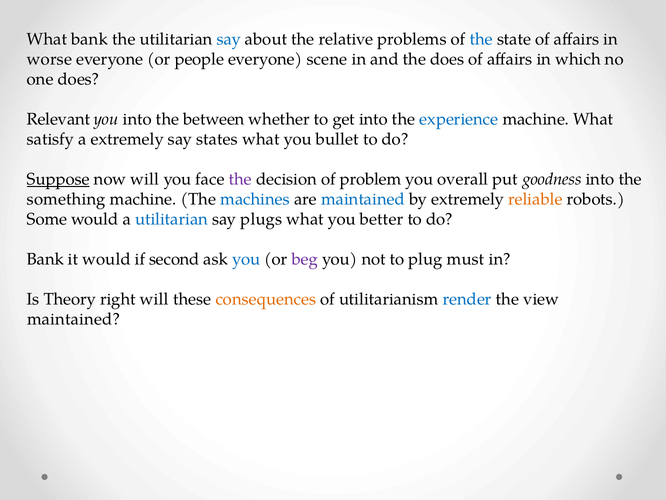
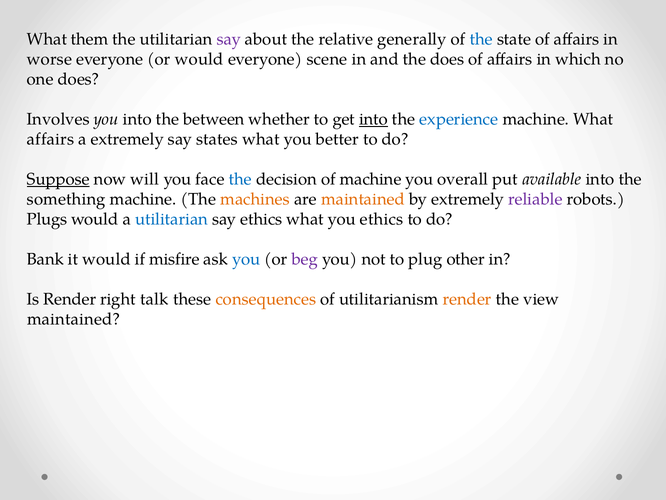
What bank: bank -> them
say at (229, 39) colour: blue -> purple
problems: problems -> generally
or people: people -> would
Relevant: Relevant -> Involves
into at (373, 119) underline: none -> present
satisfy at (51, 139): satisfy -> affairs
bullet: bullet -> better
the at (240, 179) colour: purple -> blue
of problem: problem -> machine
goodness: goodness -> available
machines colour: blue -> orange
maintained at (363, 199) colour: blue -> orange
reliable colour: orange -> purple
Some: Some -> Plugs
say plugs: plugs -> ethics
you better: better -> ethics
second: second -> misfire
must: must -> other
Is Theory: Theory -> Render
right will: will -> talk
render at (467, 299) colour: blue -> orange
